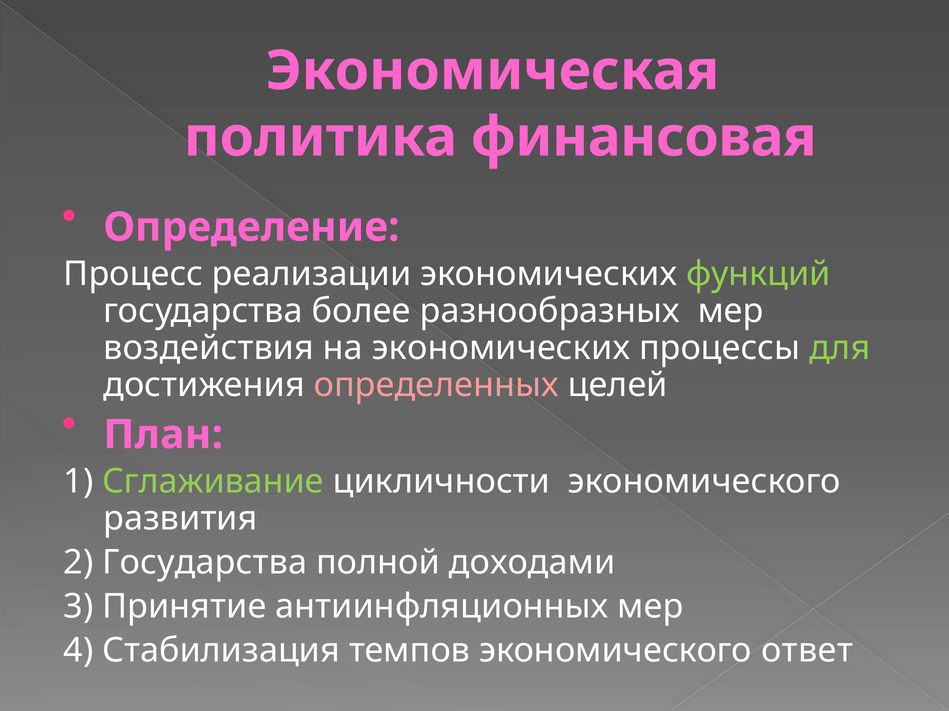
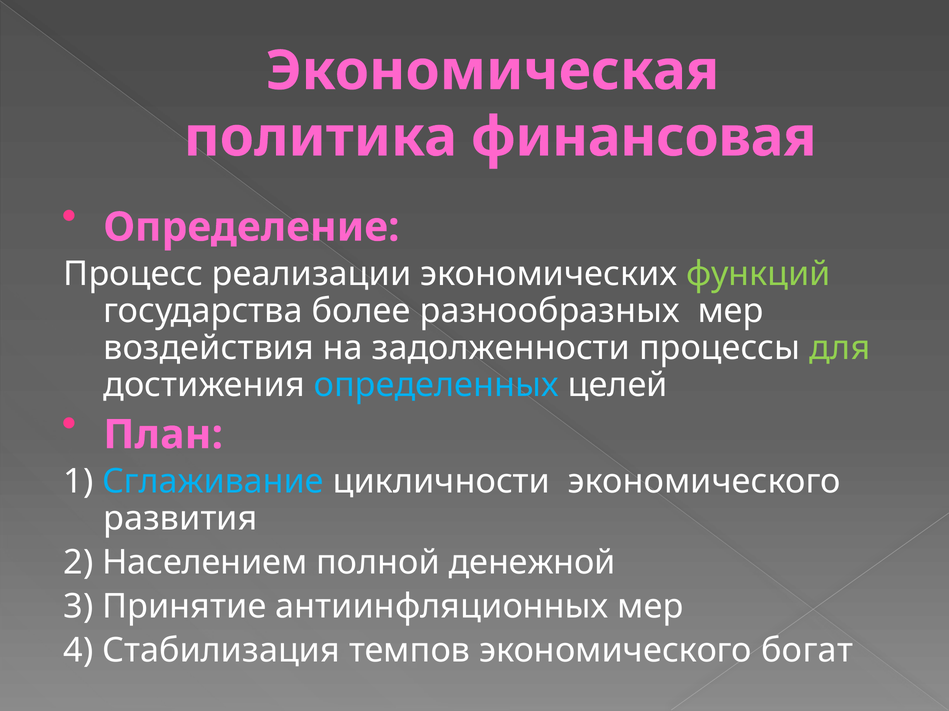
на экономических: экономических -> задолженности
определенных colour: pink -> light blue
Сглаживание colour: light green -> light blue
2 Государства: Государства -> Населением
доходами: доходами -> денежной
ответ: ответ -> богат
